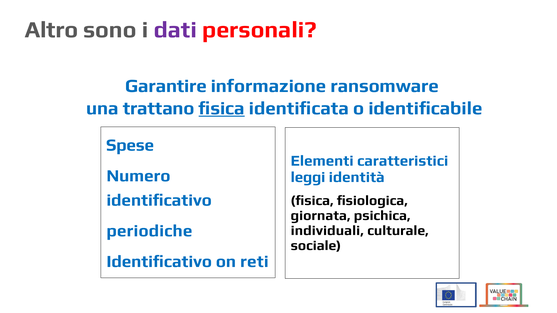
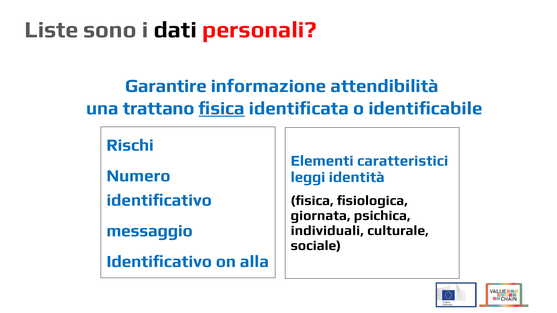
Altro: Altro -> Liste
dati colour: purple -> black
ransomware: ransomware -> attendibilità
Spese: Spese -> Rischi
periodiche: periodiche -> messaggio
reti: reti -> alla
